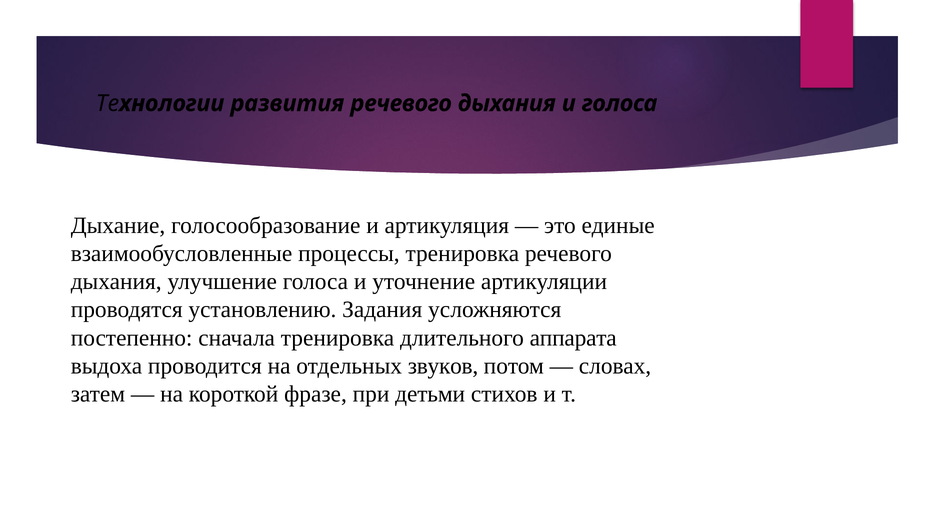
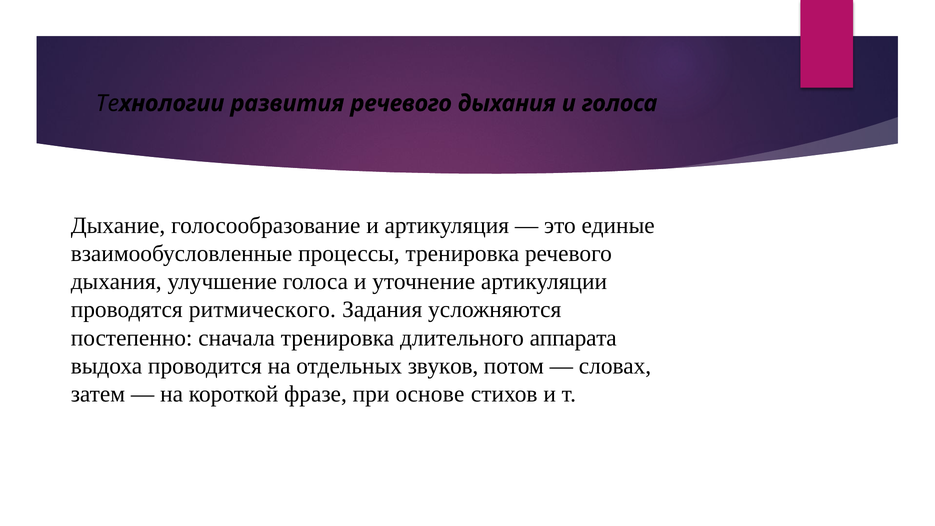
установлению: установлению -> ритмического
детьми: детьми -> основе
